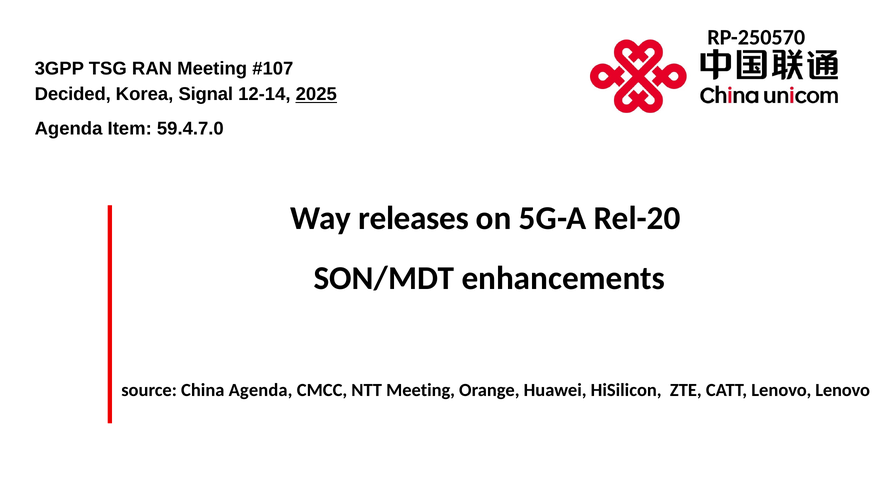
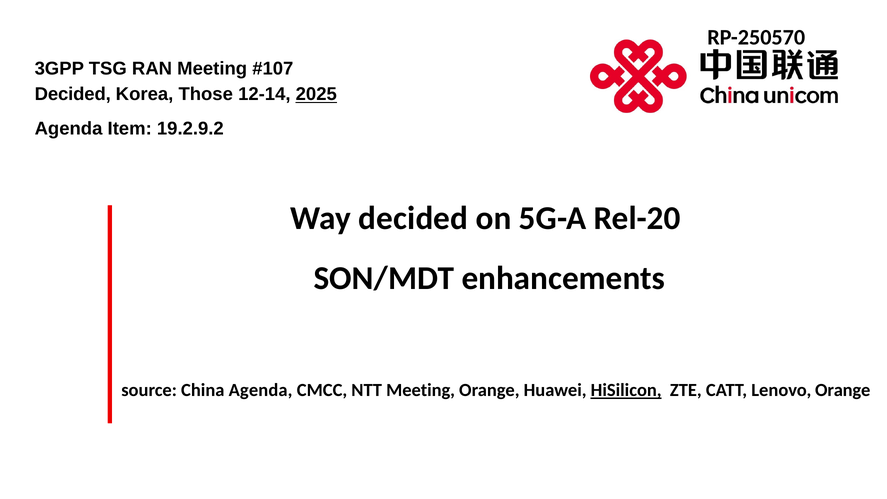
Signal: Signal -> Those
59.4.7.0: 59.4.7.0 -> 19.2.9.2
Way releases: releases -> decided
HiSilicon underline: none -> present
Lenovo Lenovo: Lenovo -> Orange
